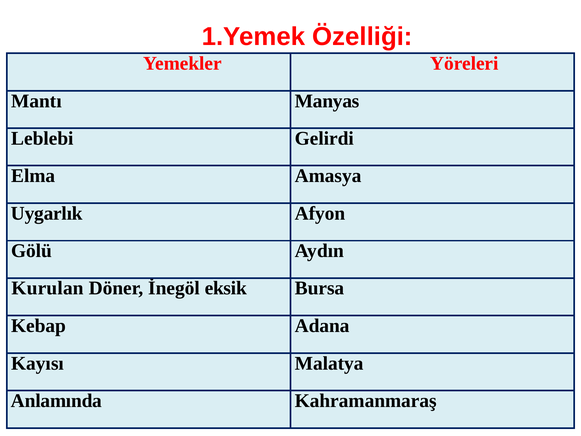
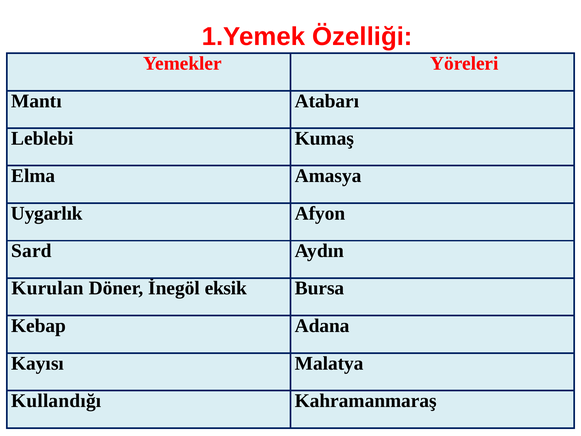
Manyas: Manyas -> Atabarı
Gelirdi: Gelirdi -> Kumaş
Gölü: Gölü -> Sard
Anlamında: Anlamında -> Kullandığı
